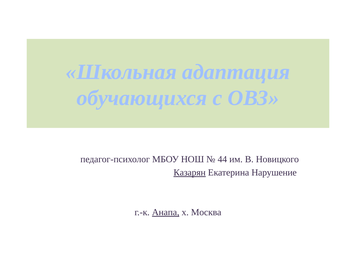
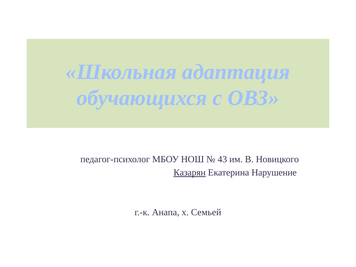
44: 44 -> 43
Анапа underline: present -> none
Москва: Москва -> Семьей
